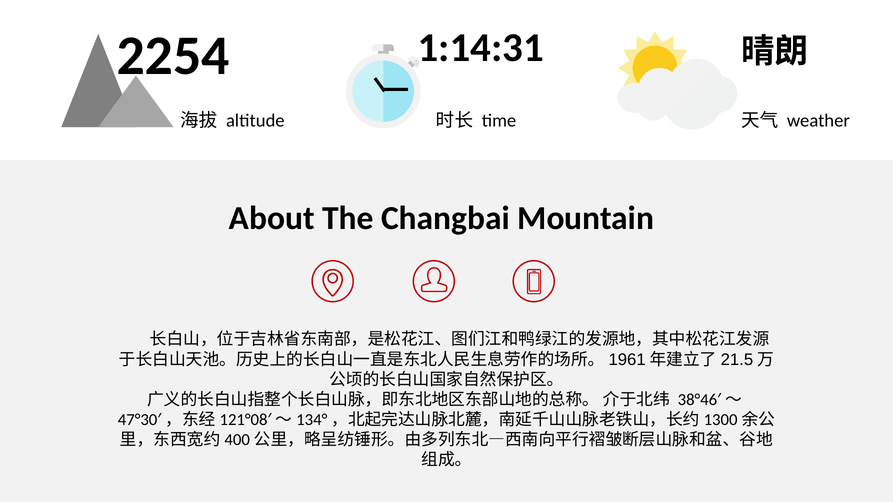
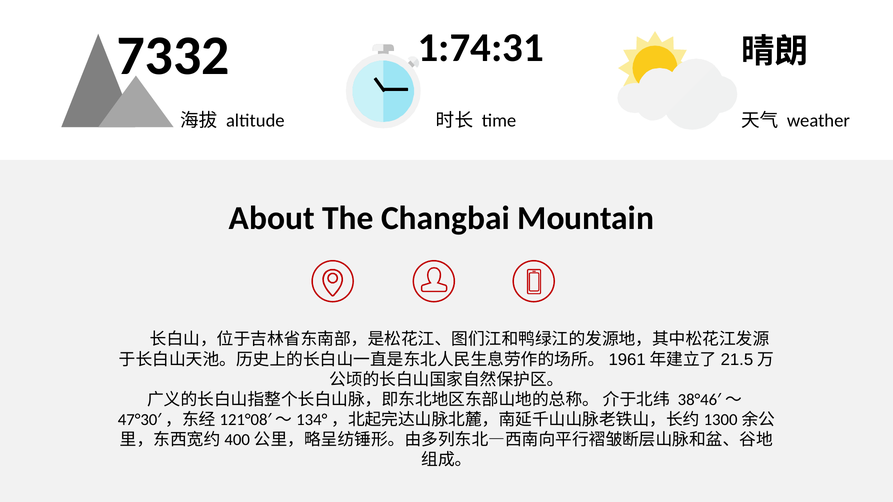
1:14:31: 1:14:31 -> 1:74:31
2254: 2254 -> 7332
